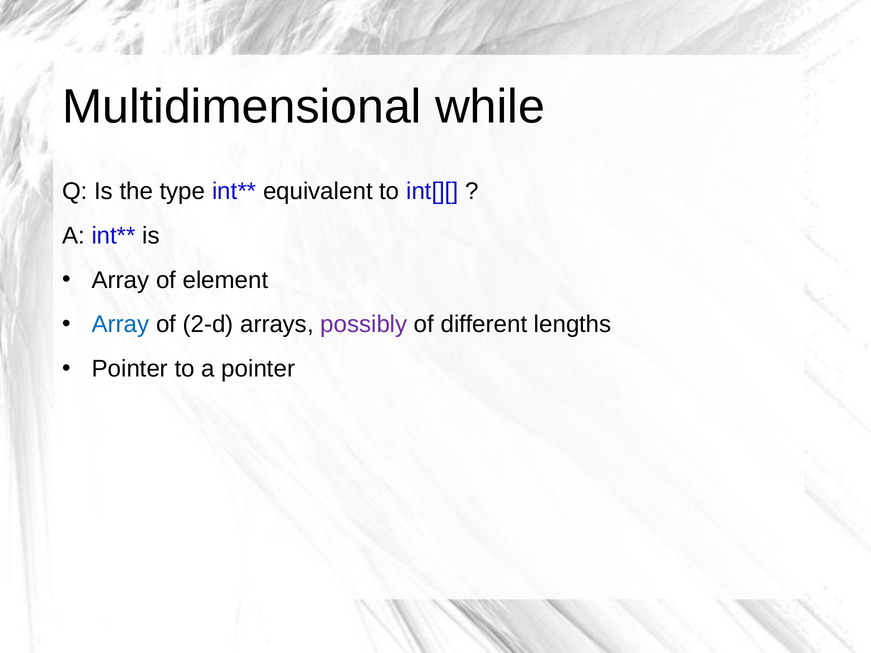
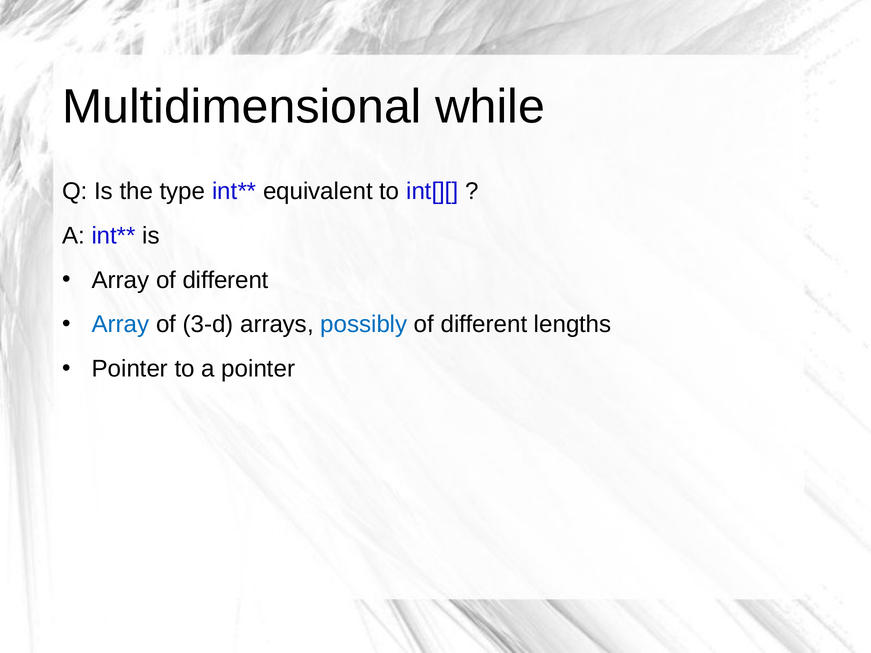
Array of element: element -> different
2-d: 2-d -> 3-d
possibly colour: purple -> blue
